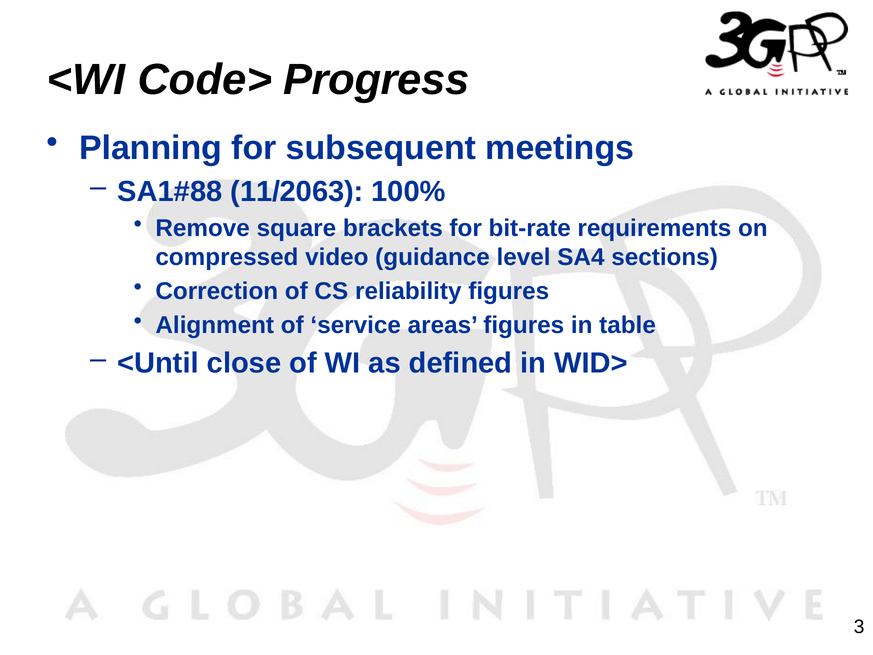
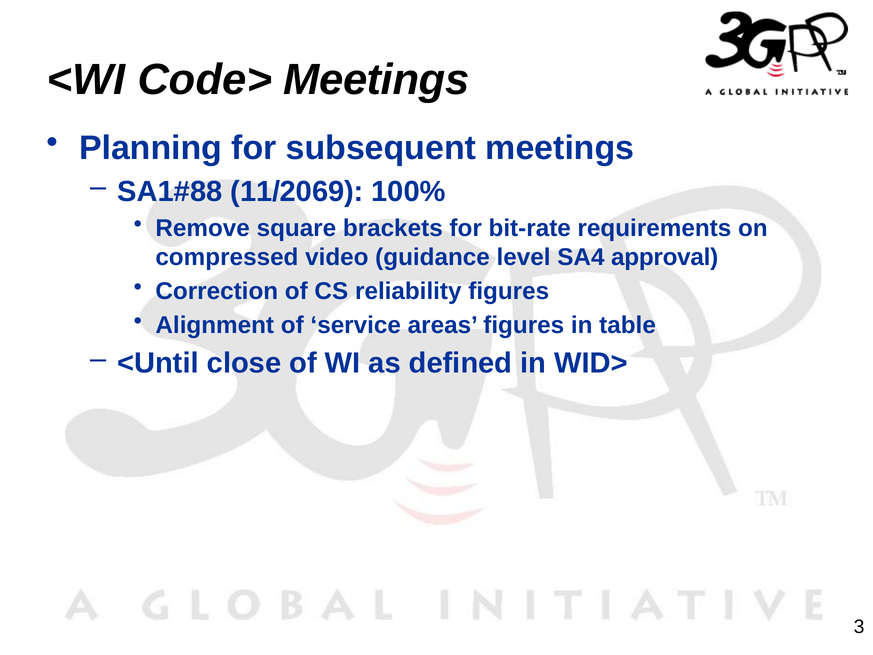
Code> Progress: Progress -> Meetings
11/2063: 11/2063 -> 11/2069
sections: sections -> approval
